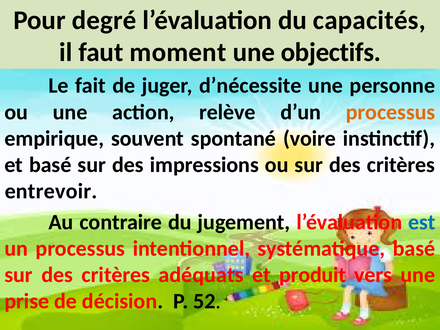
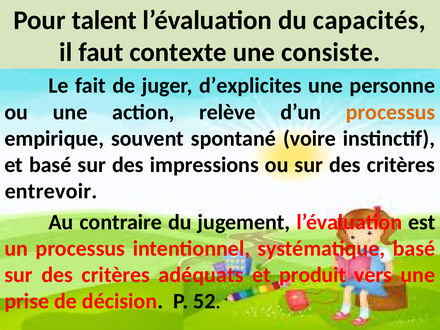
degré: degré -> talent
moment: moment -> contexte
objectifs: objectifs -> consiste
d’nécessite: d’nécessite -> d’explicites
est colour: blue -> black
